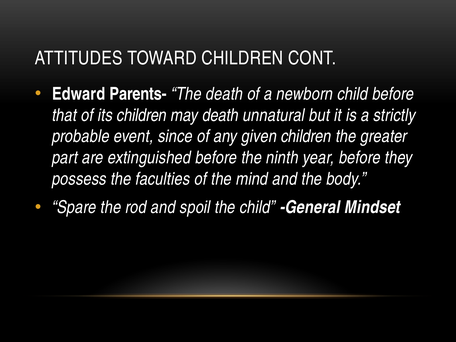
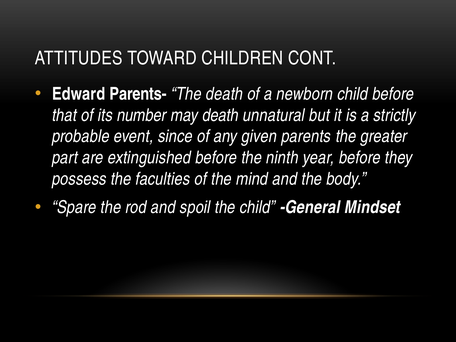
its children: children -> number
given children: children -> parents
